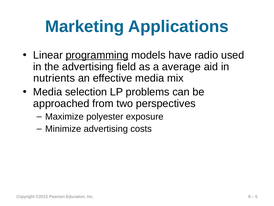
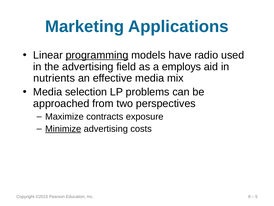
average: average -> employs
polyester: polyester -> contracts
Minimize underline: none -> present
